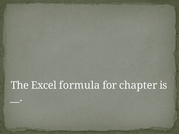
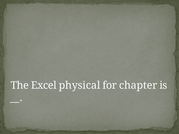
formula: formula -> physical
